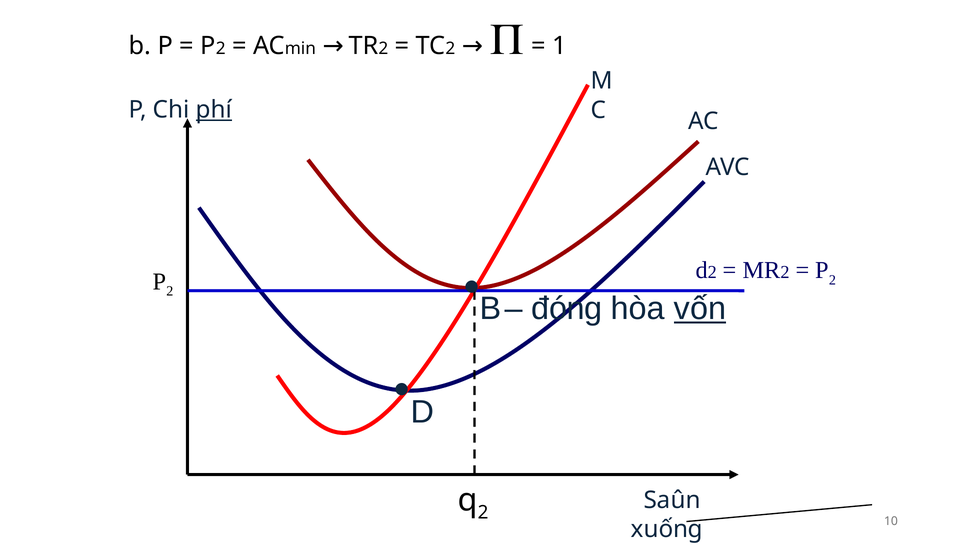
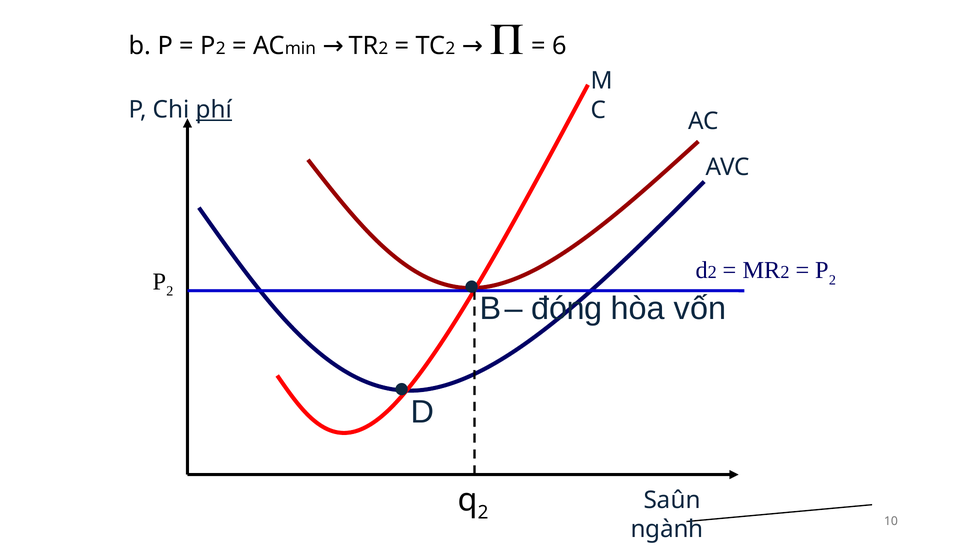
1: 1 -> 6
vốn underline: present -> none
xuống: xuống -> ngành
